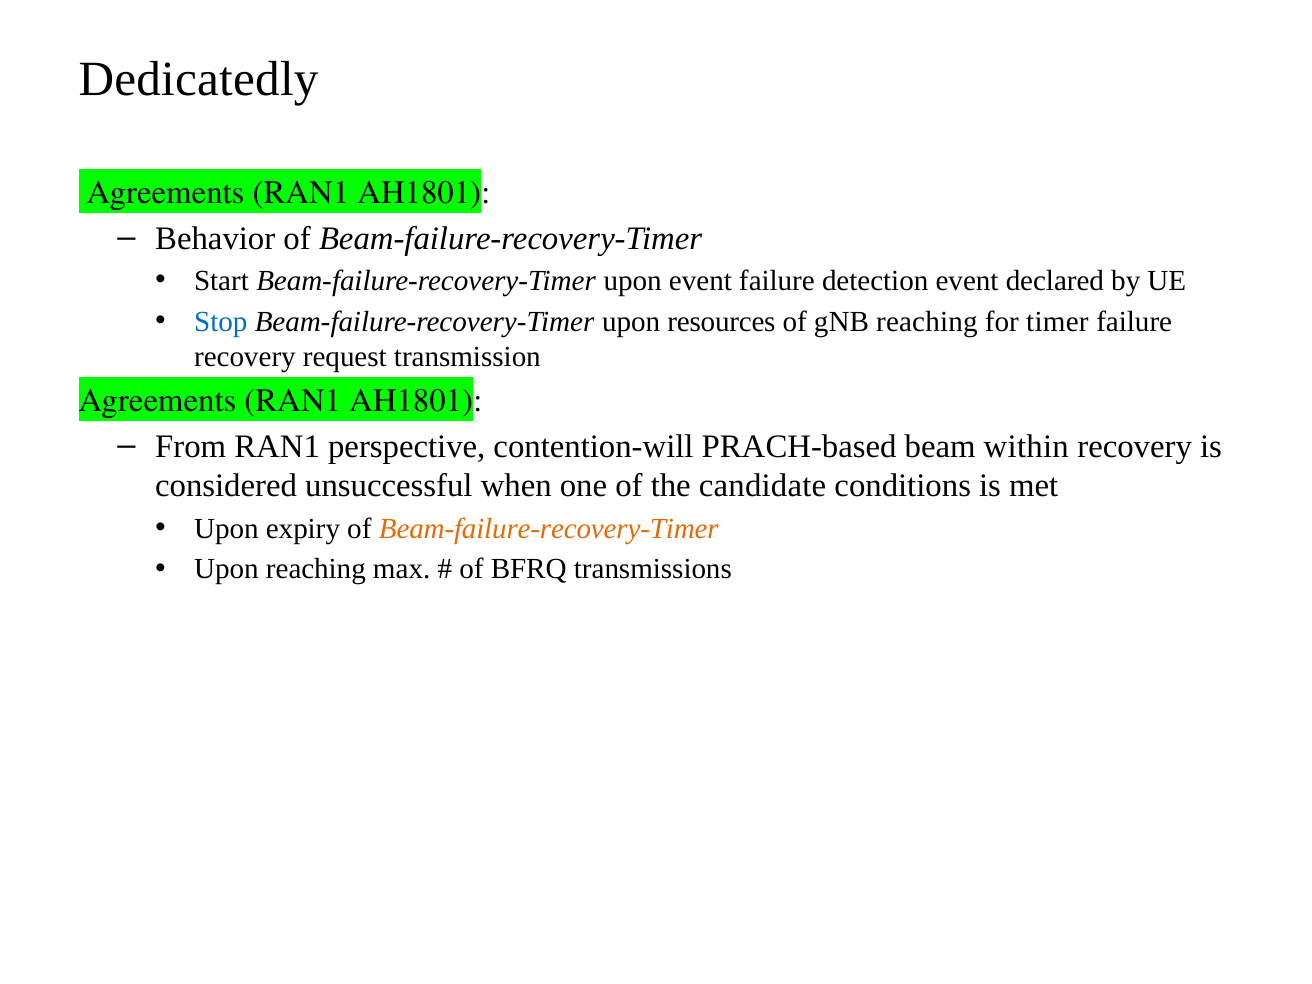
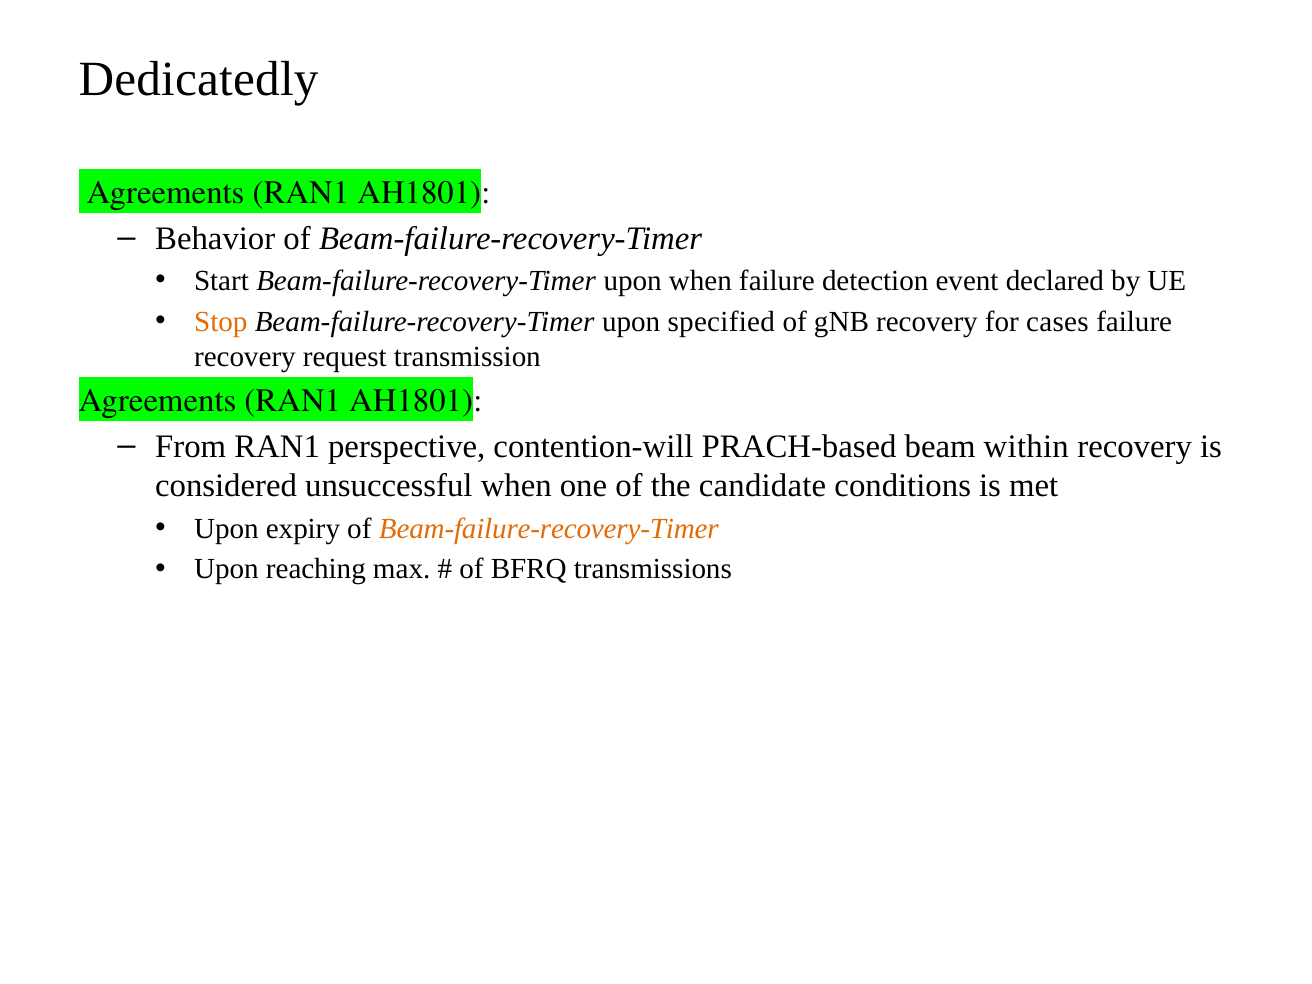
upon event: event -> when
Stop colour: blue -> orange
resources: resources -> specified
gNB reaching: reaching -> recovery
timer: timer -> cases
